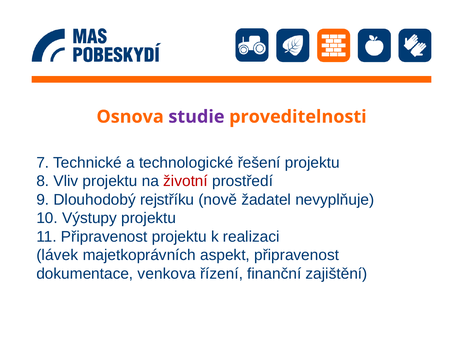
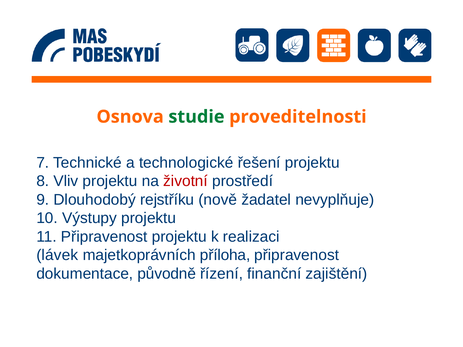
studie colour: purple -> green
aspekt: aspekt -> příloha
venkova: venkova -> původně
